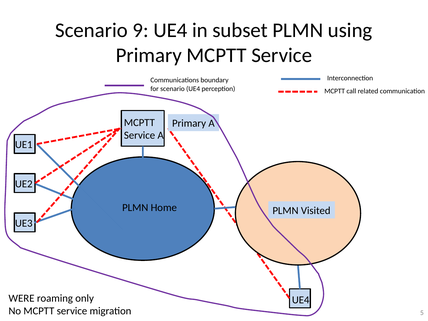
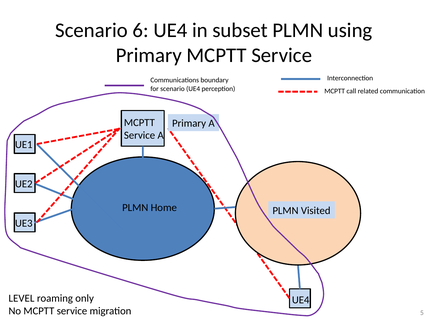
9: 9 -> 6
WERE: WERE -> LEVEL
